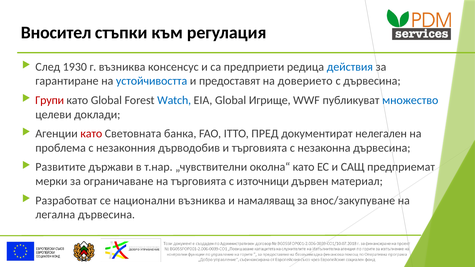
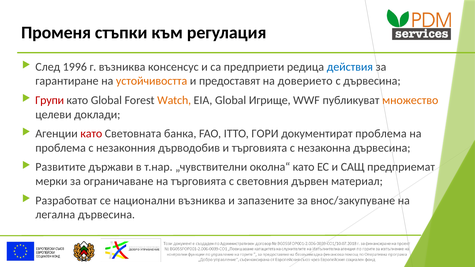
Вносител: Вносител -> Променя
1930: 1930 -> 1996
устойчивостта colour: blue -> orange
Watch colour: blue -> orange
множество colour: blue -> orange
ПРЕД: ПРЕД -> ГОРИ
документират нелегален: нелегален -> проблема
източници: източници -> световния
намаляващ: намаляващ -> запазените
